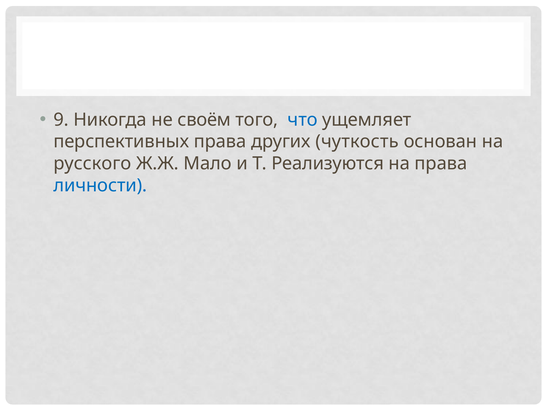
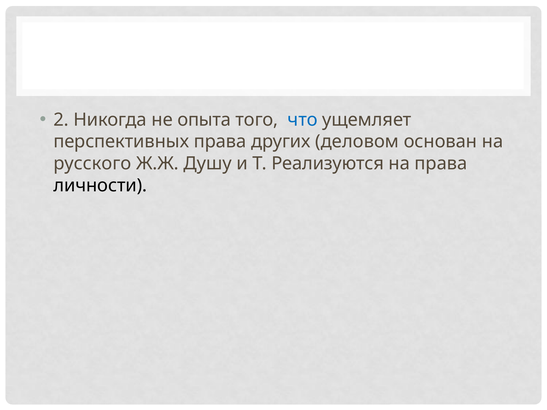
9: 9 -> 2
своём: своём -> опыта
чуткость: чуткость -> деловом
Мало: Мало -> Душу
личности colour: blue -> black
